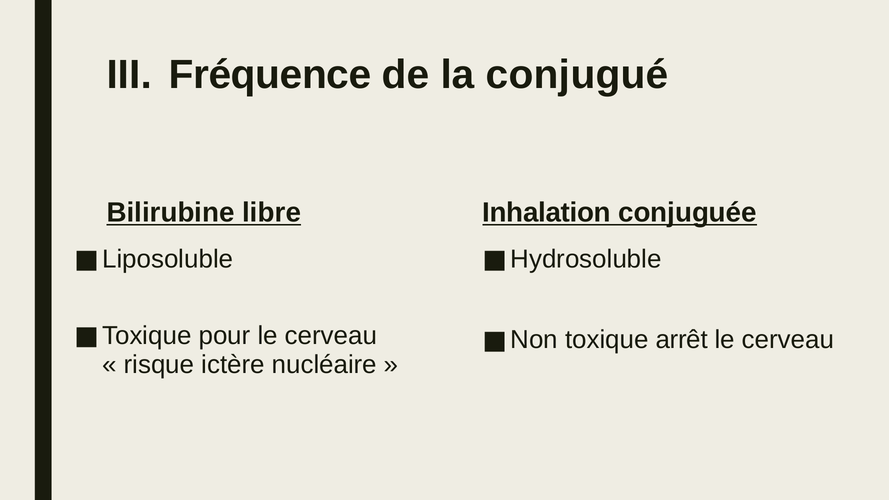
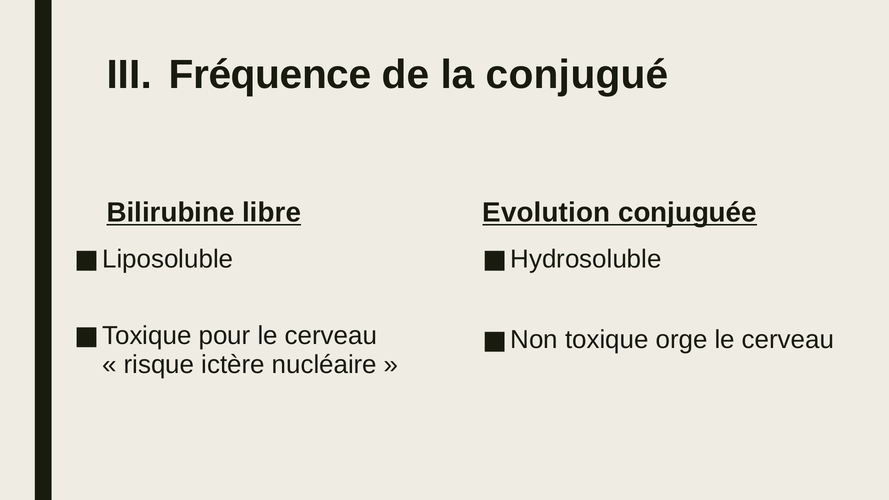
Inhalation: Inhalation -> Evolution
arrêt: arrêt -> orge
